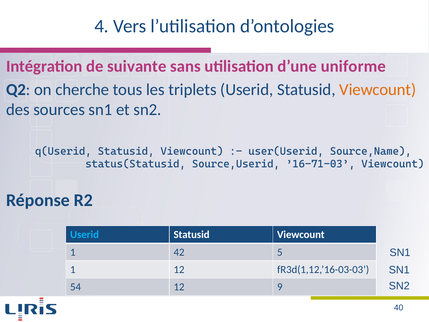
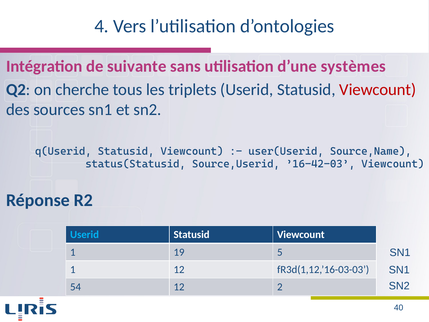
uniforme: uniforme -> systèmes
Viewcount at (378, 90) colour: orange -> red
’16-71-03: ’16-71-03 -> ’16-42-03
42: 42 -> 19
9: 9 -> 2
